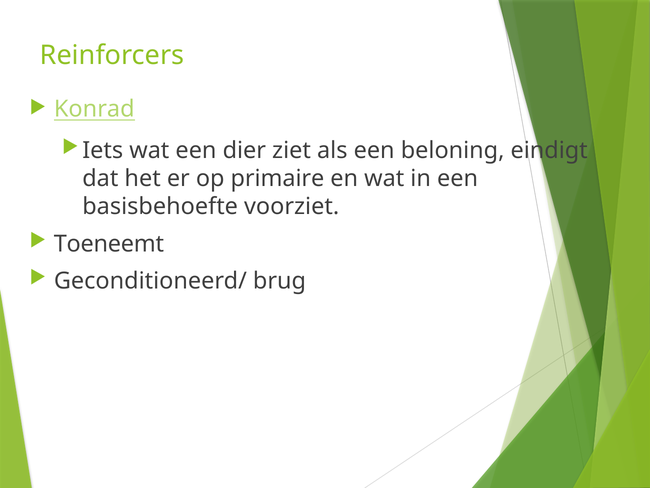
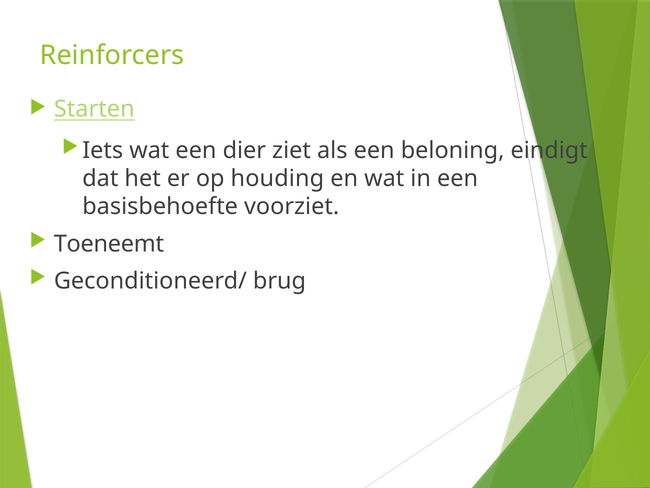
Konrad: Konrad -> Starten
primaire: primaire -> houding
